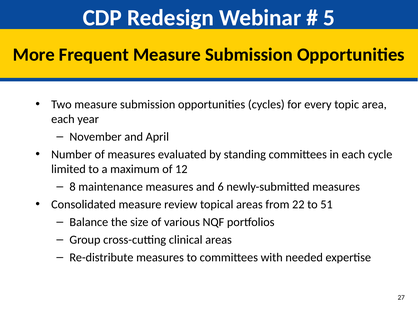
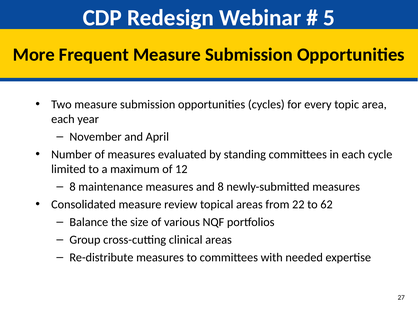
and 6: 6 -> 8
51: 51 -> 62
